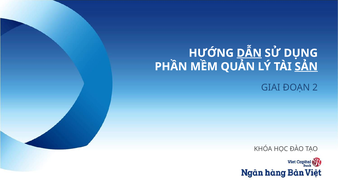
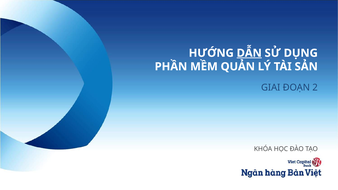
SẢN underline: present -> none
